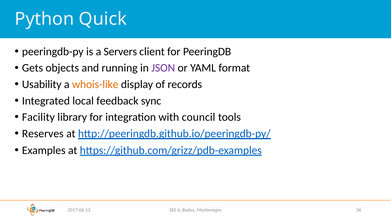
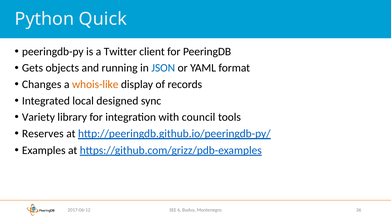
Servers: Servers -> Twitter
JSON colour: purple -> blue
Usability: Usability -> Changes
feedback: feedback -> designed
Facility: Facility -> Variety
